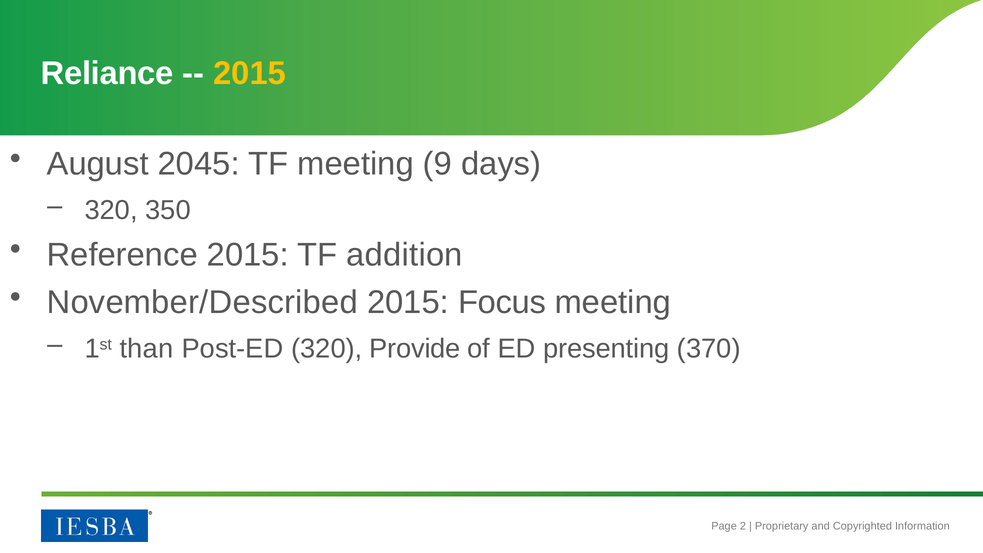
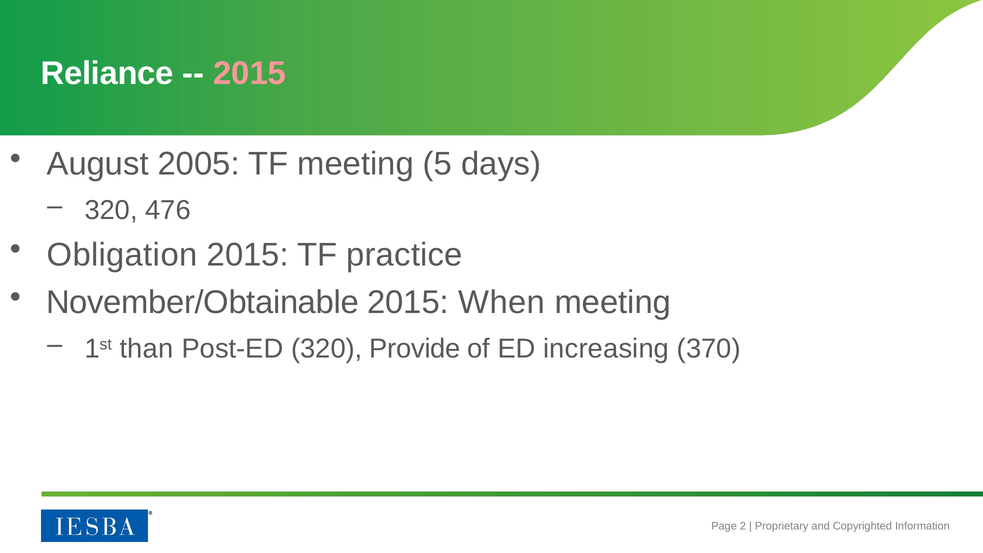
2015 at (250, 73) colour: yellow -> pink
2045: 2045 -> 2005
9: 9 -> 5
350: 350 -> 476
Reference: Reference -> Obligation
addition: addition -> practice
November/Described: November/Described -> November/Obtainable
Focus: Focus -> When
presenting: presenting -> increasing
